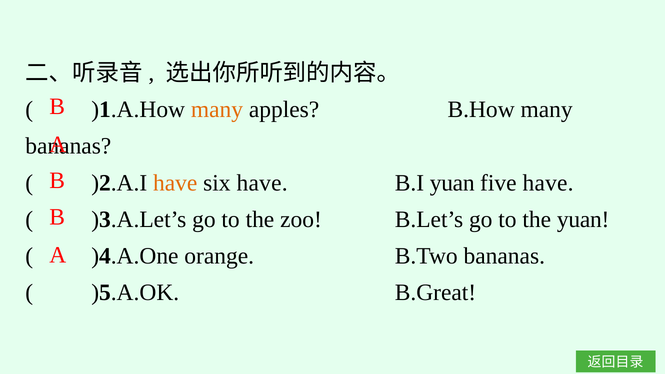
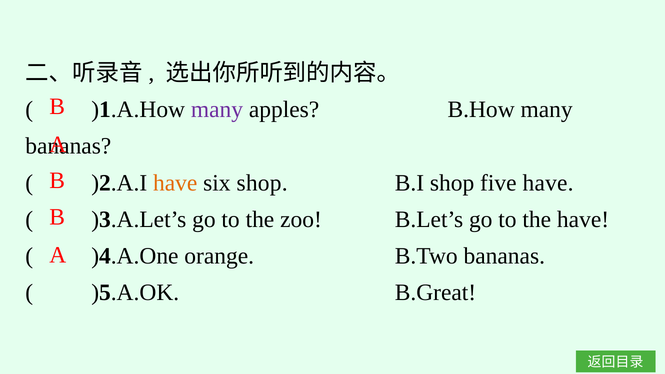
many at (217, 110) colour: orange -> purple
six have: have -> shop
B.I yuan: yuan -> shop
the yuan: yuan -> have
